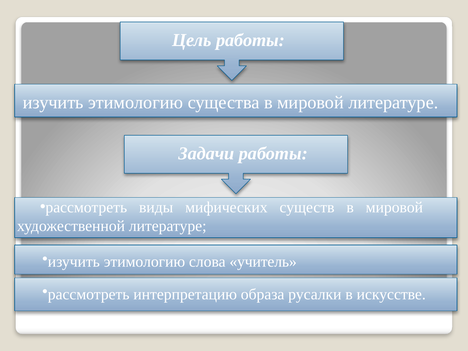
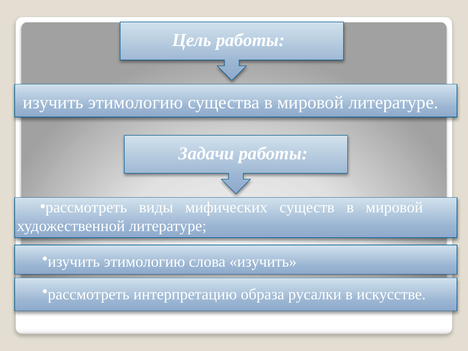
слова учитель: учитель -> изучить
